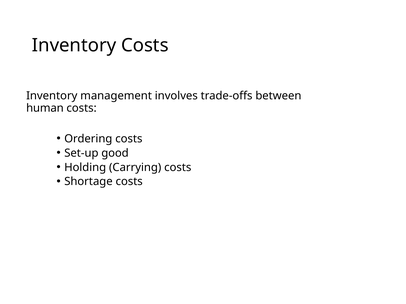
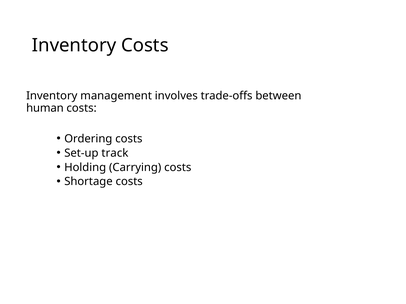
good: good -> track
